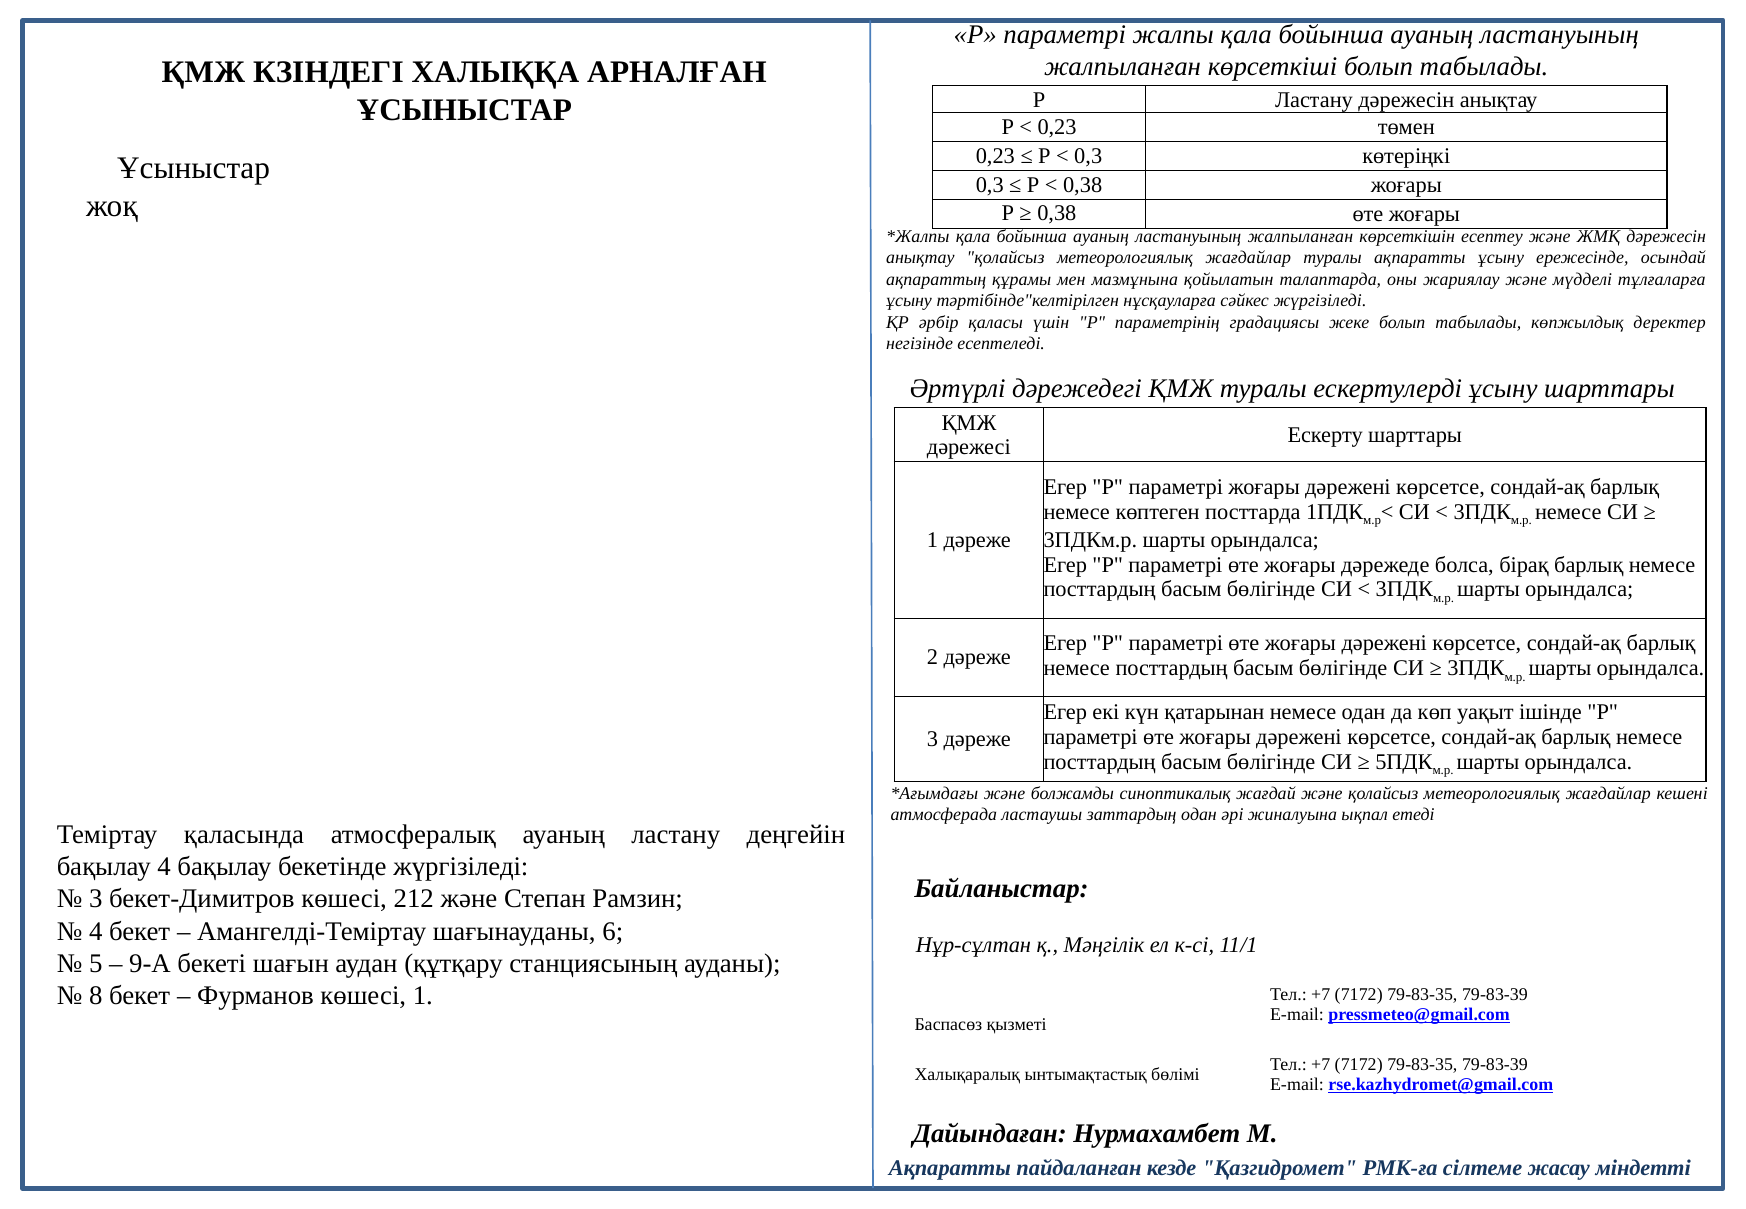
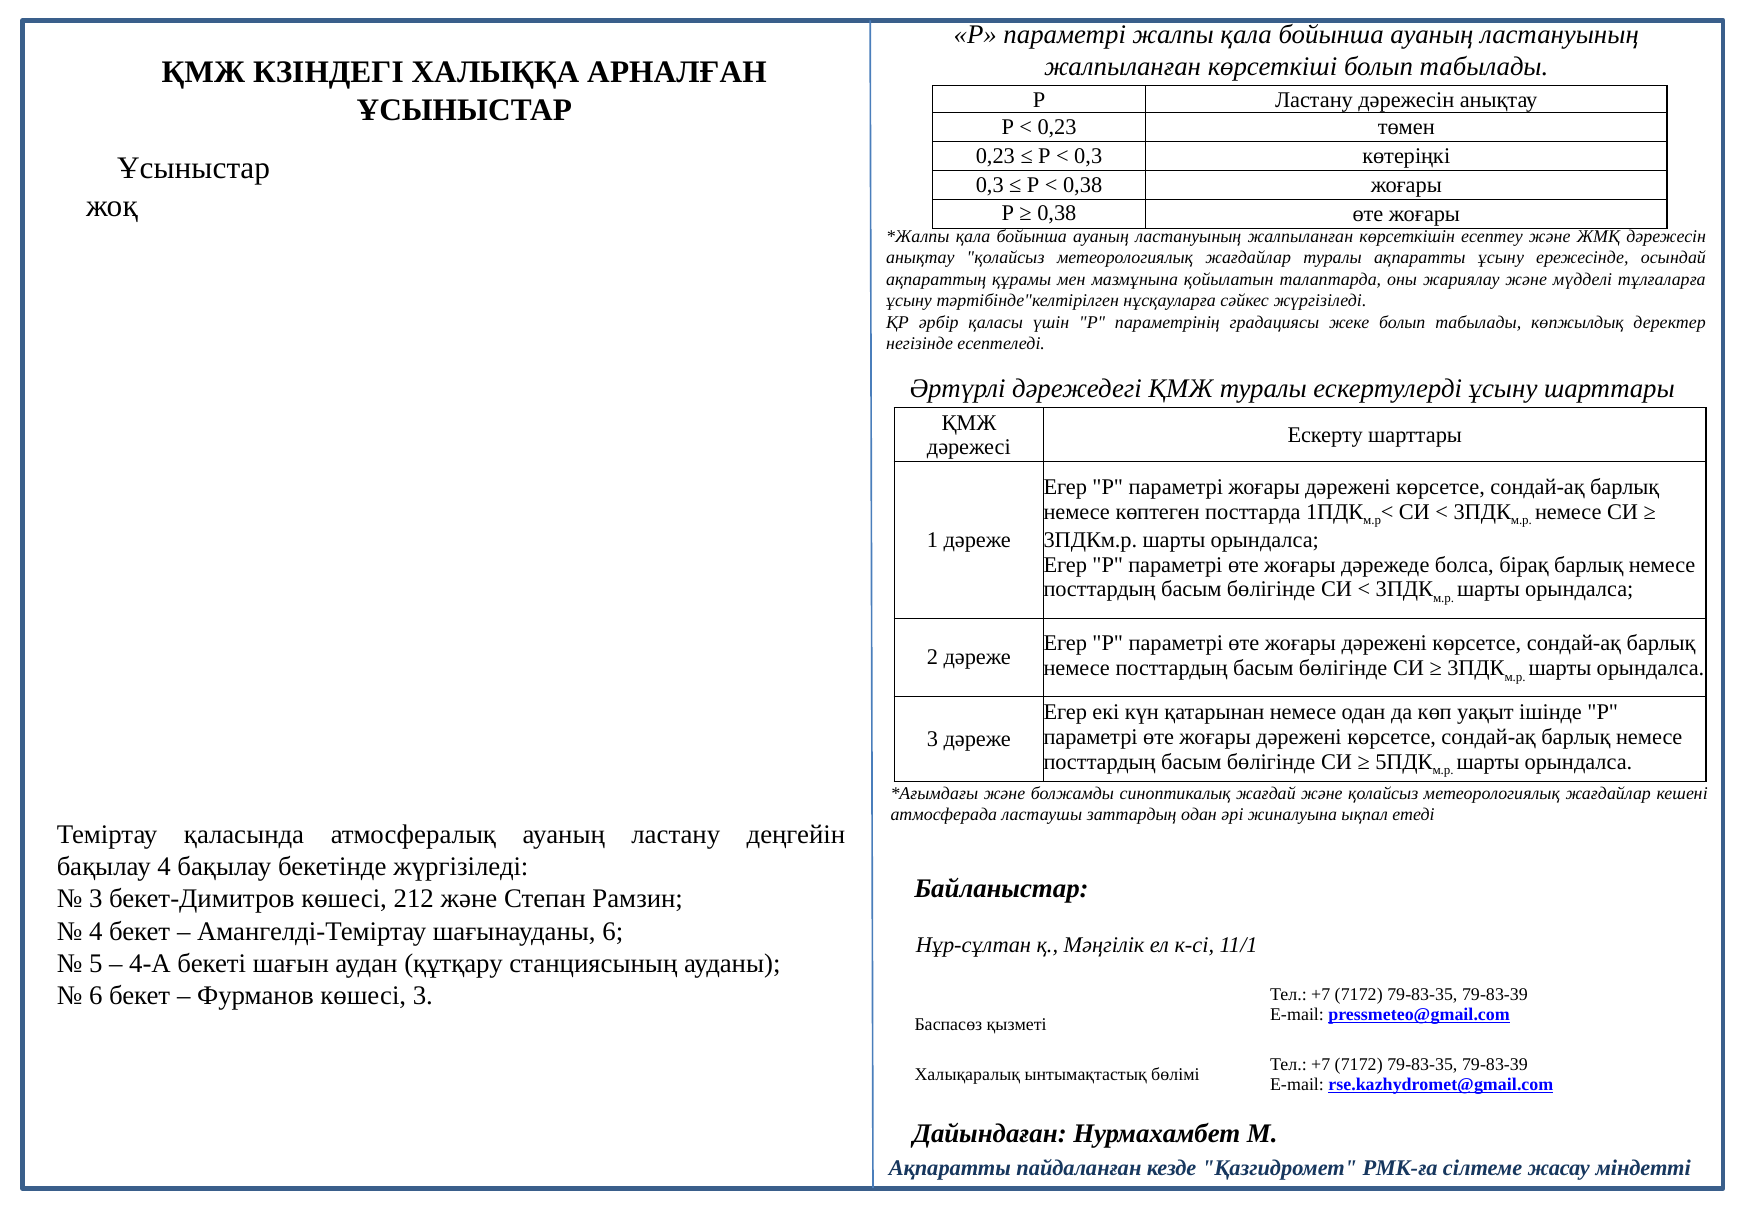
9-А: 9-А -> 4-А
8 at (96, 996): 8 -> 6
көшесі 1: 1 -> 3
